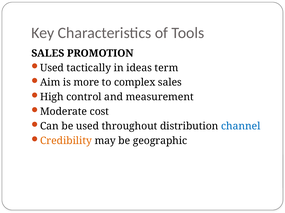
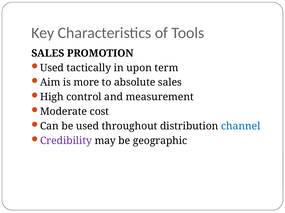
ideas: ideas -> upon
complex: complex -> absolute
Credibility colour: orange -> purple
